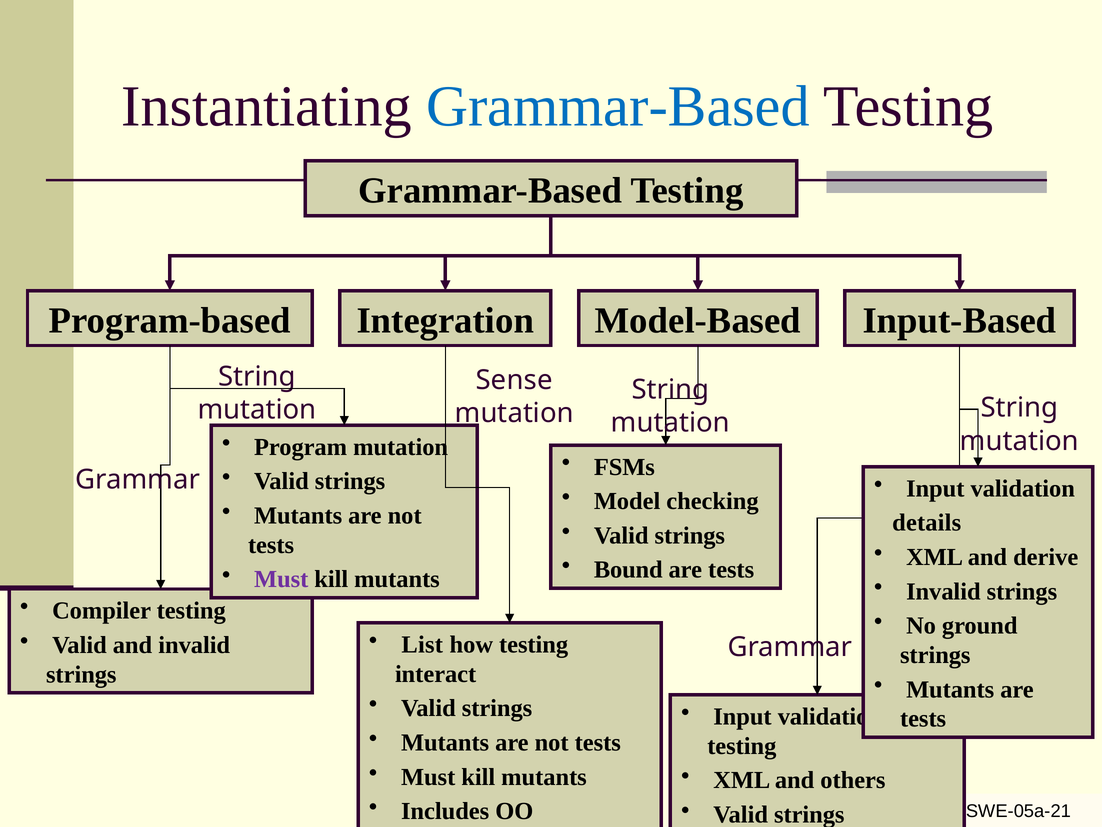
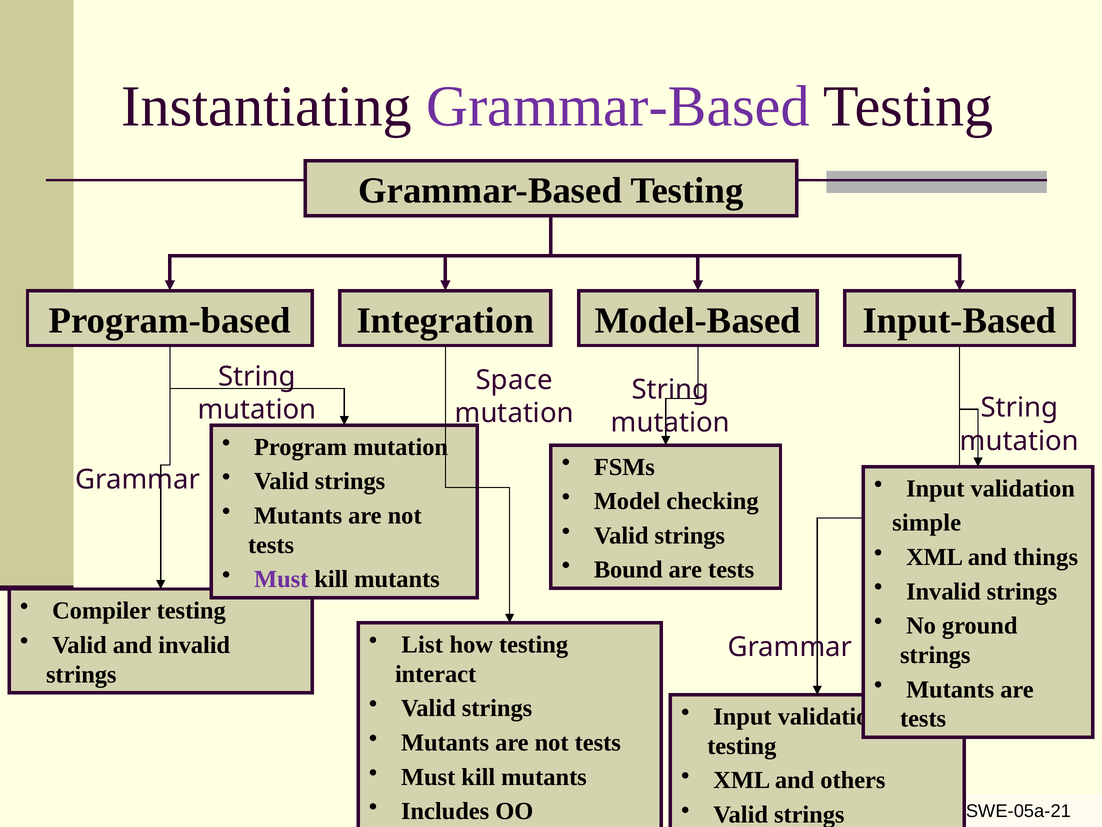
Grammar-Based at (618, 106) colour: blue -> purple
Sense: Sense -> Space
details: details -> simple
derive: derive -> things
